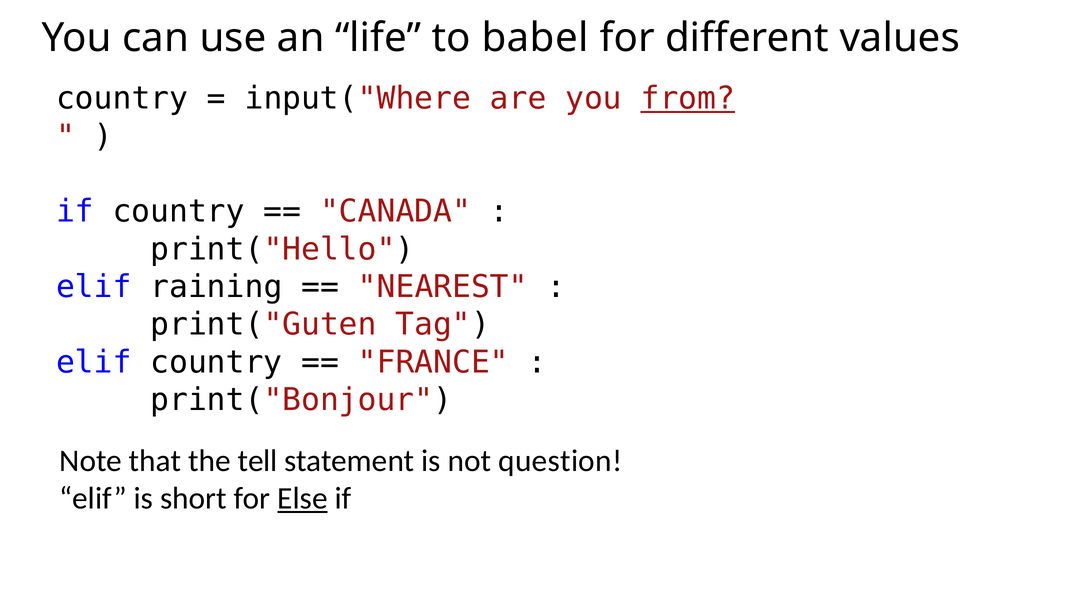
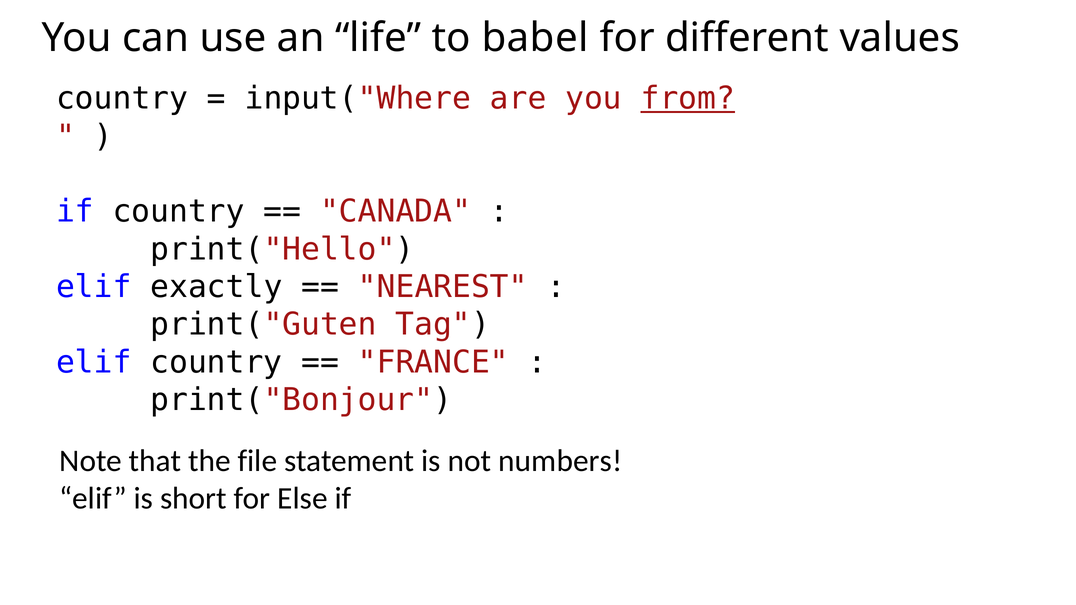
raining: raining -> exactly
tell: tell -> file
question: question -> numbers
Else underline: present -> none
